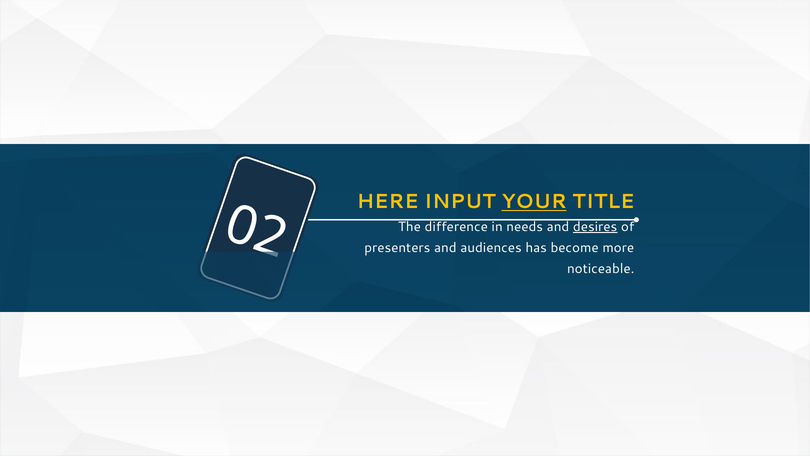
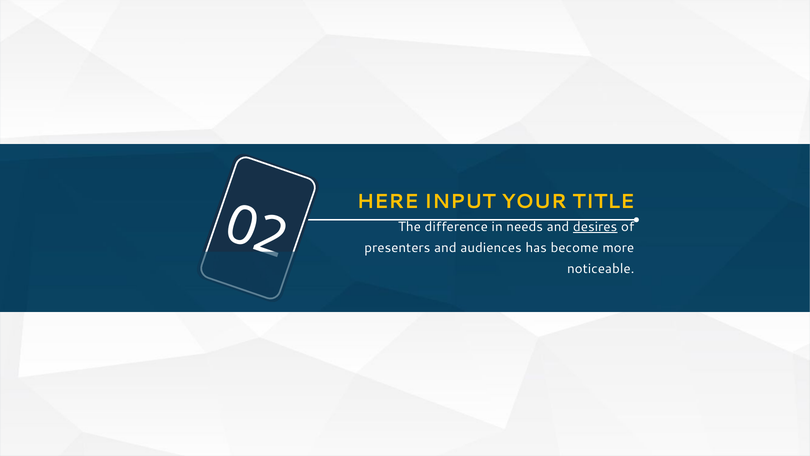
YOUR underline: present -> none
